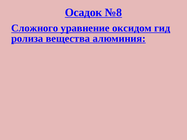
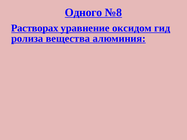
Осадок: Осадок -> Одного
Сложного: Сложного -> Растворах
